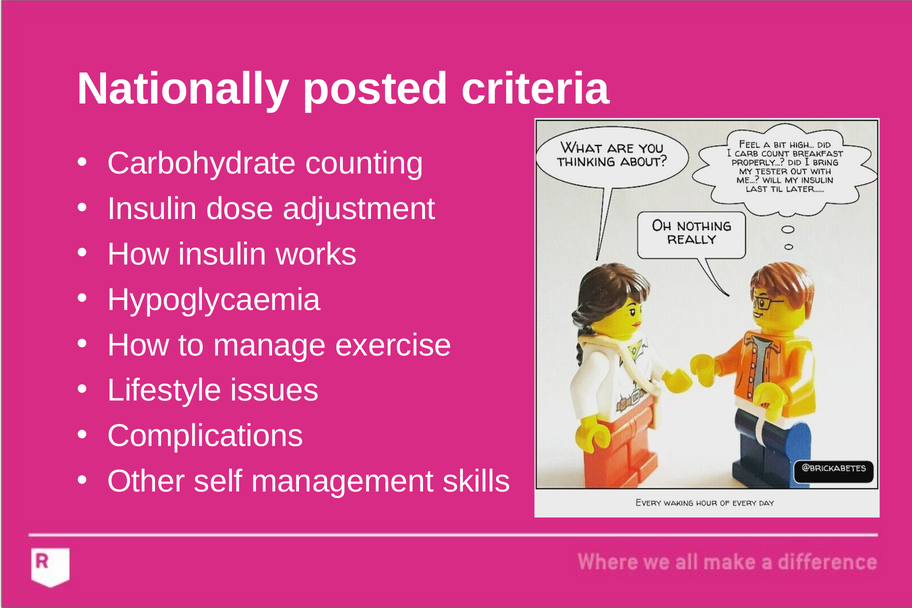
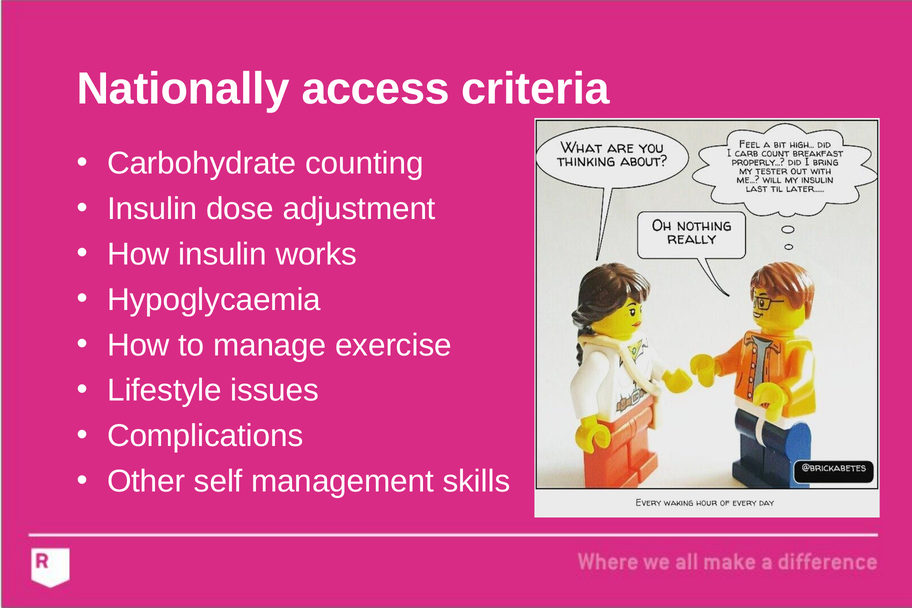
posted: posted -> access
